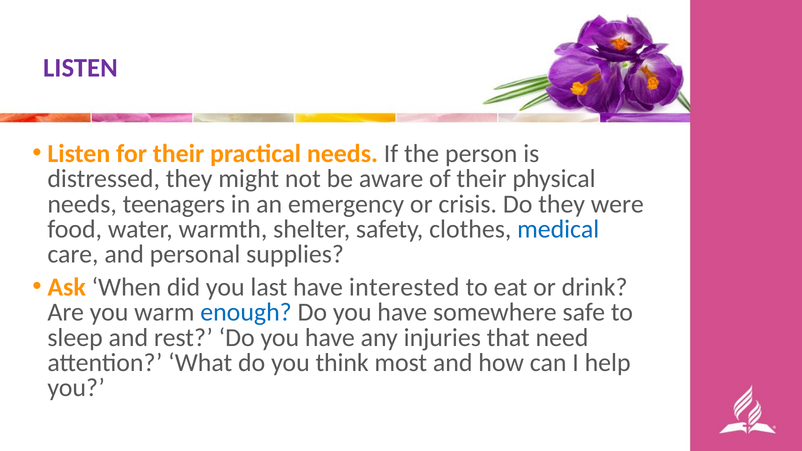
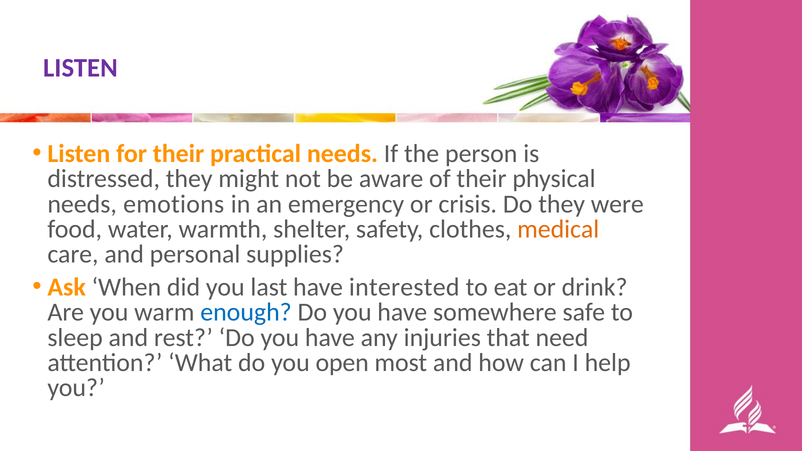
teenagers: teenagers -> emotions
medical colour: blue -> orange
think: think -> open
